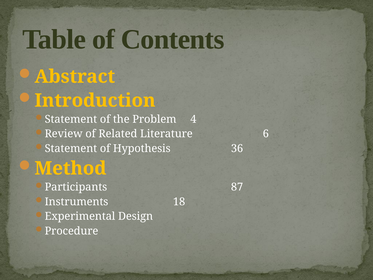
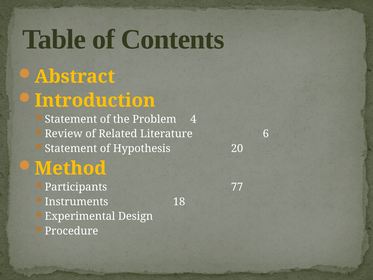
36: 36 -> 20
87: 87 -> 77
